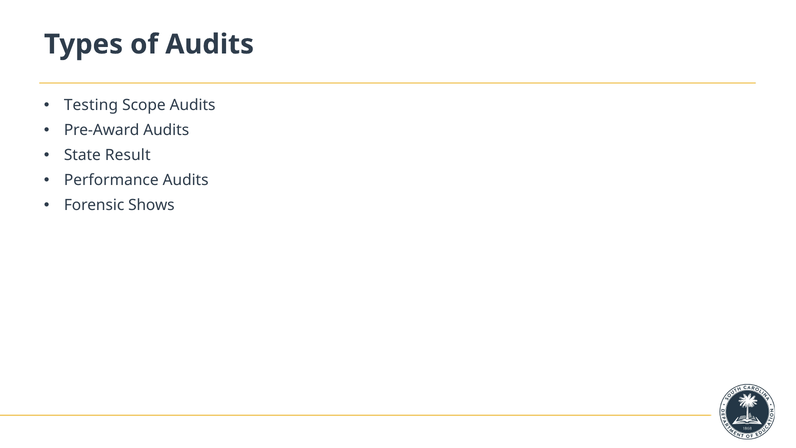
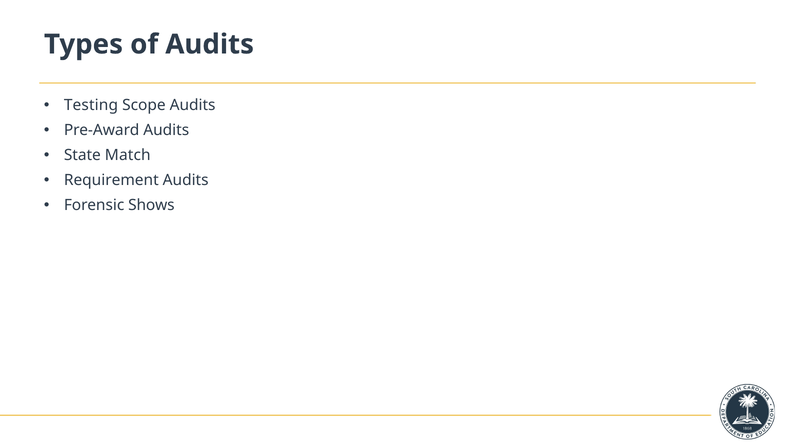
Result: Result -> Match
Performance: Performance -> Requirement
